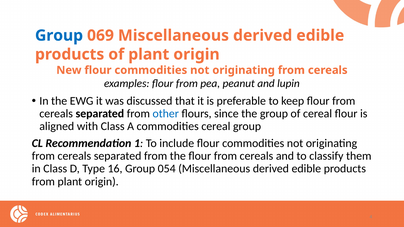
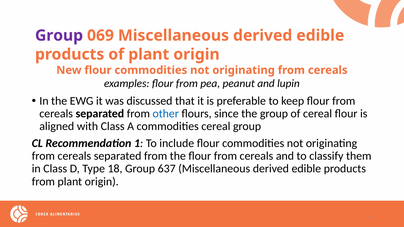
Group at (59, 36) colour: blue -> purple
16: 16 -> 18
054: 054 -> 637
